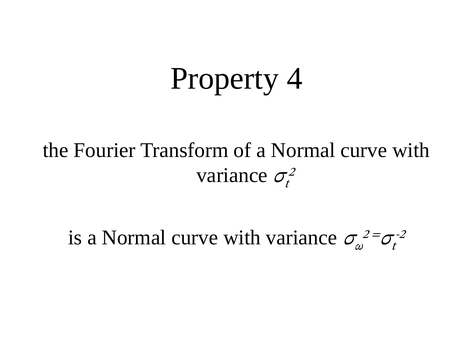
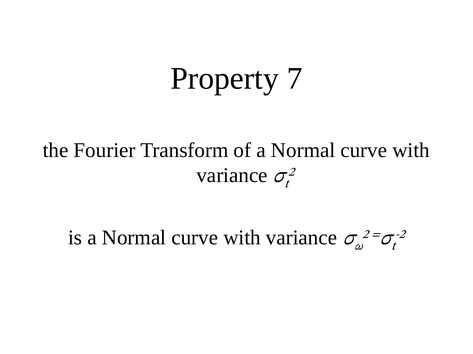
4: 4 -> 7
